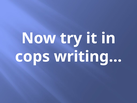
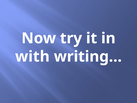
cops: cops -> with
